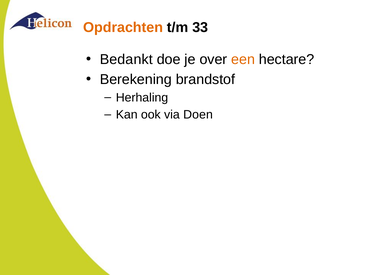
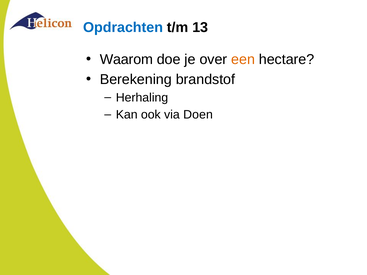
Opdrachten colour: orange -> blue
33: 33 -> 13
Bedankt: Bedankt -> Waarom
